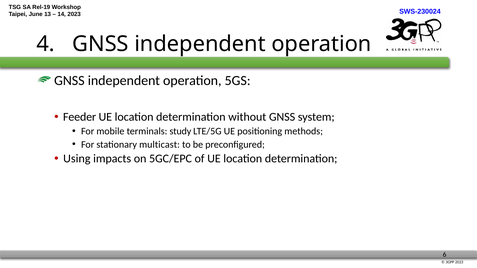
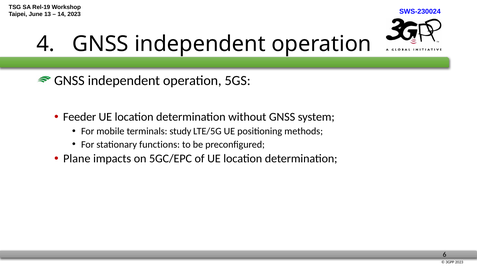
multicast: multicast -> functions
Using: Using -> Plane
